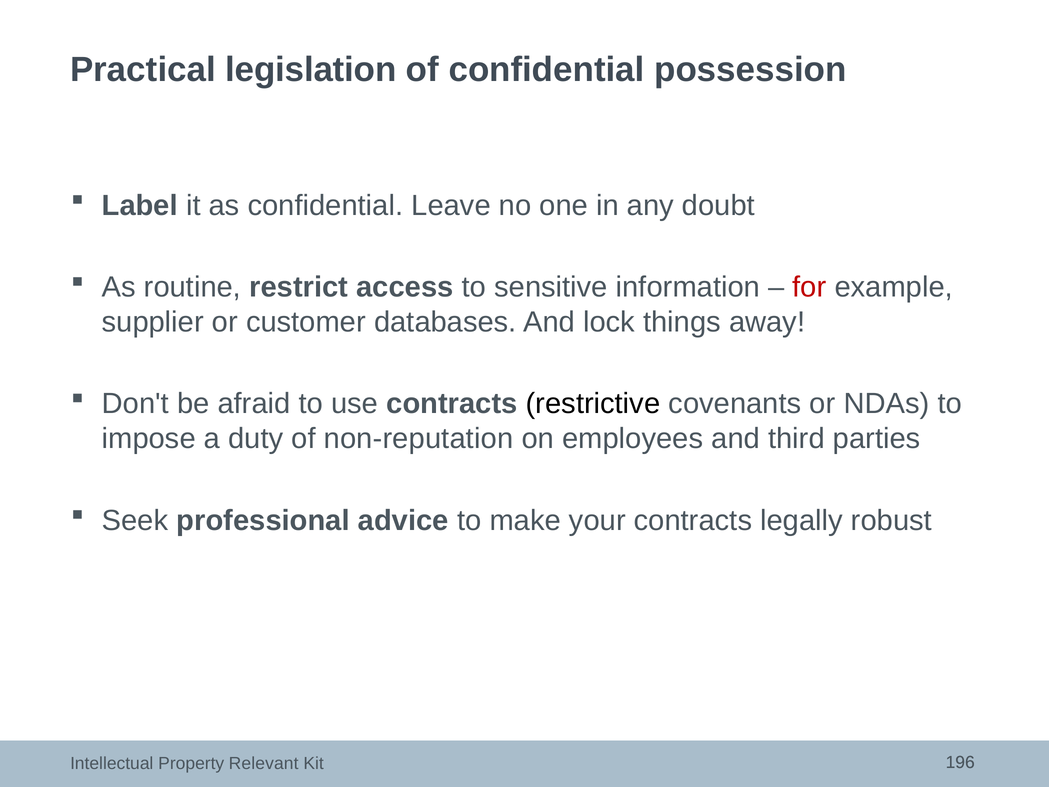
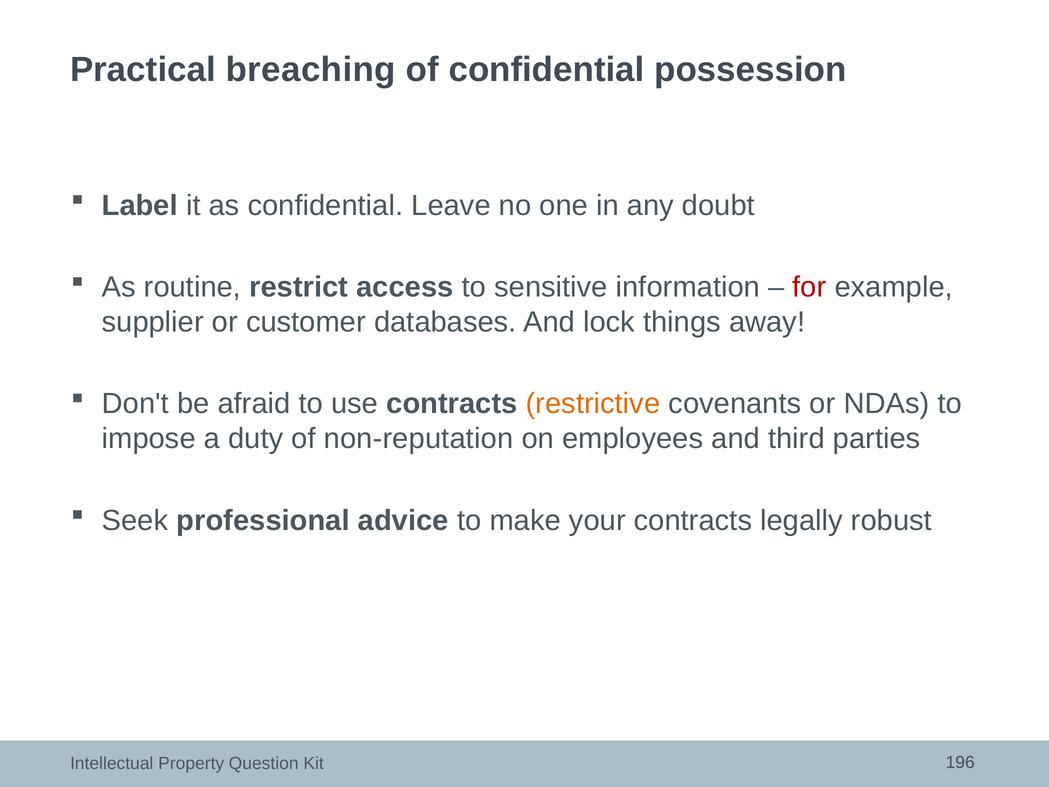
legislation: legislation -> breaching
restrictive colour: black -> orange
Relevant: Relevant -> Question
